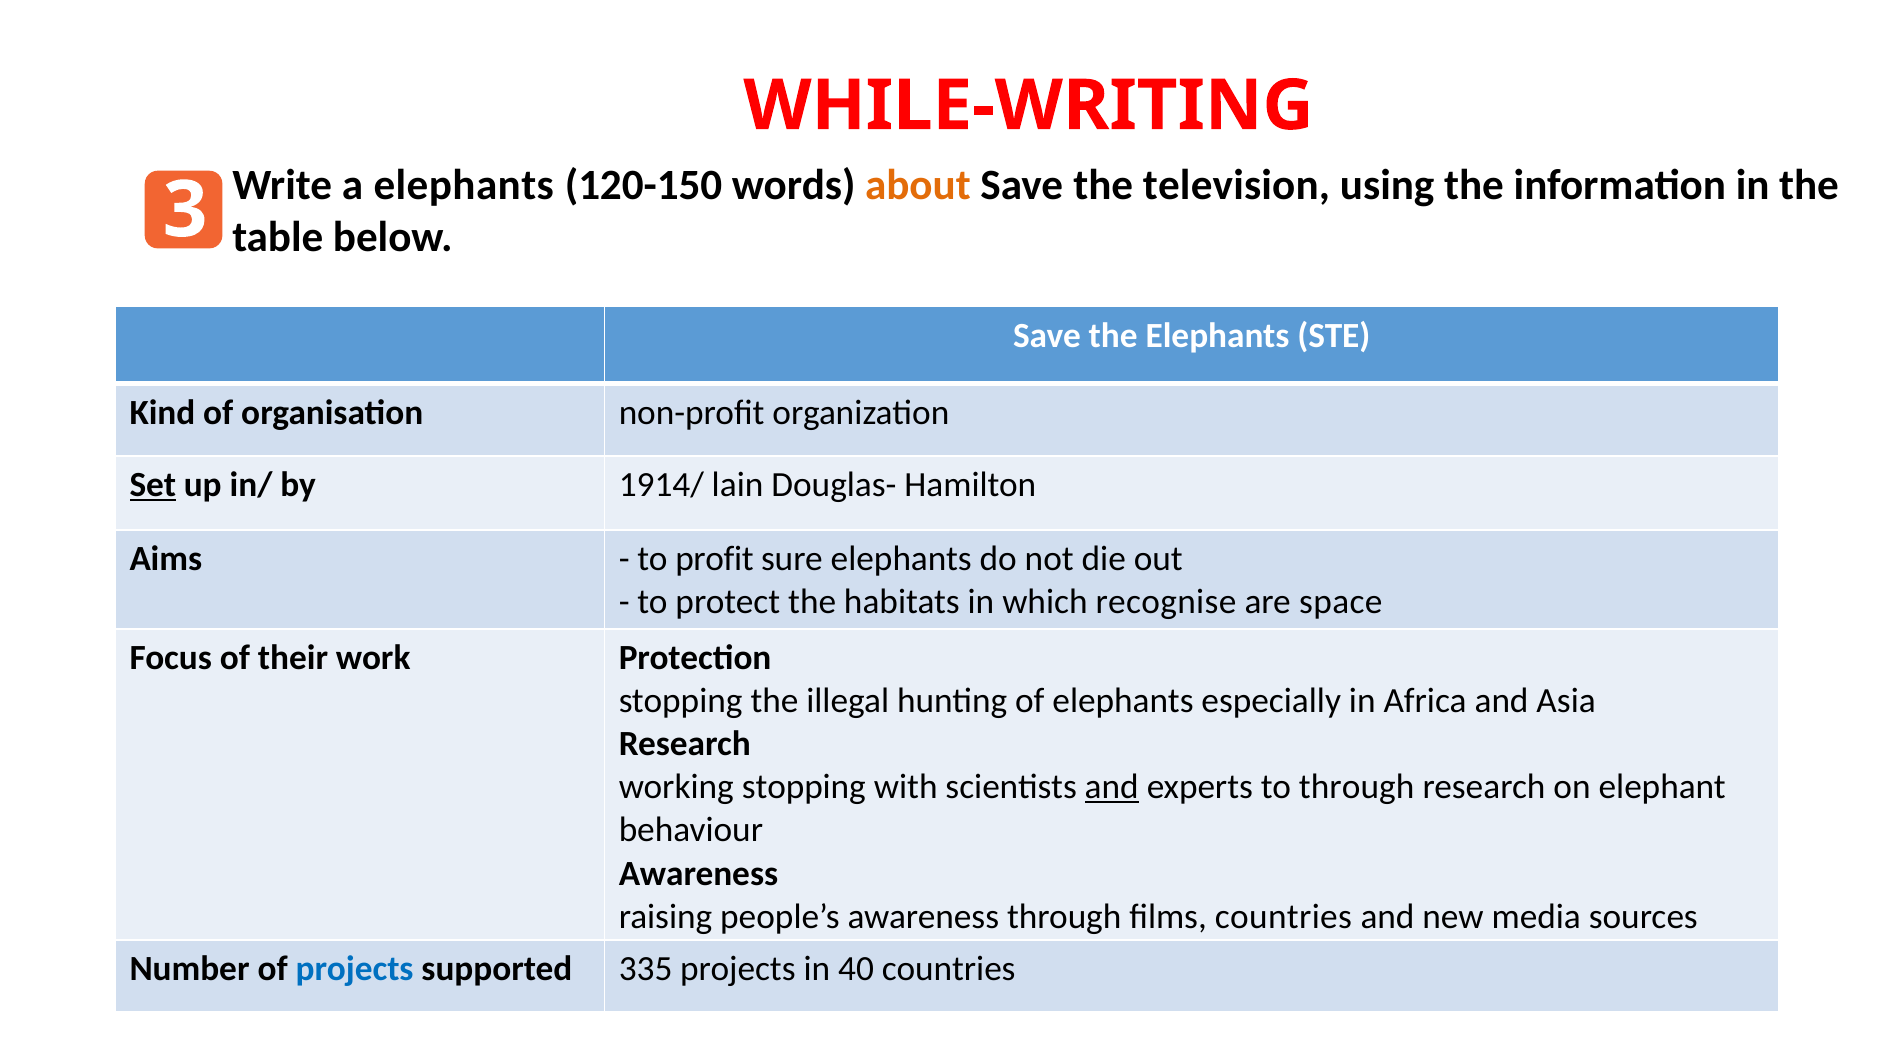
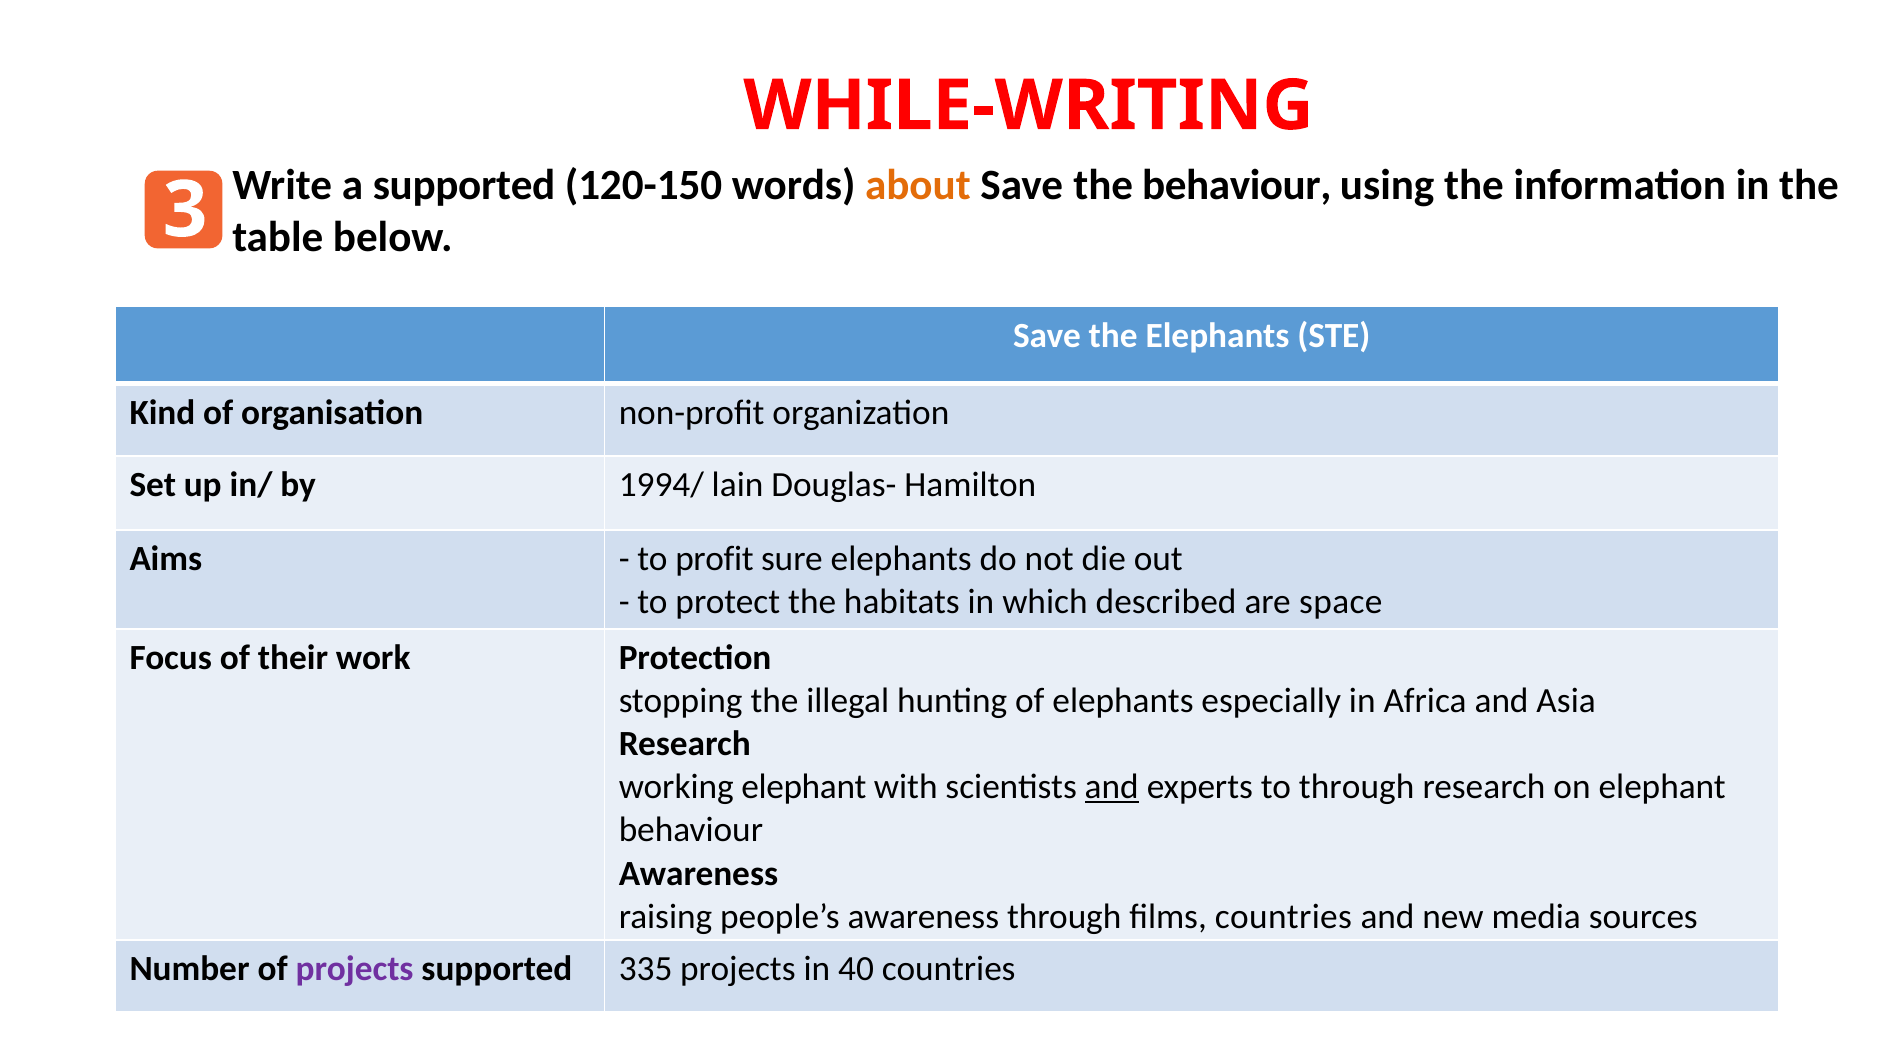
a elephants: elephants -> supported
the television: television -> behaviour
Set underline: present -> none
1914/: 1914/ -> 1994/
recognise: recognise -> described
working stopping: stopping -> elephant
projects at (355, 969) colour: blue -> purple
